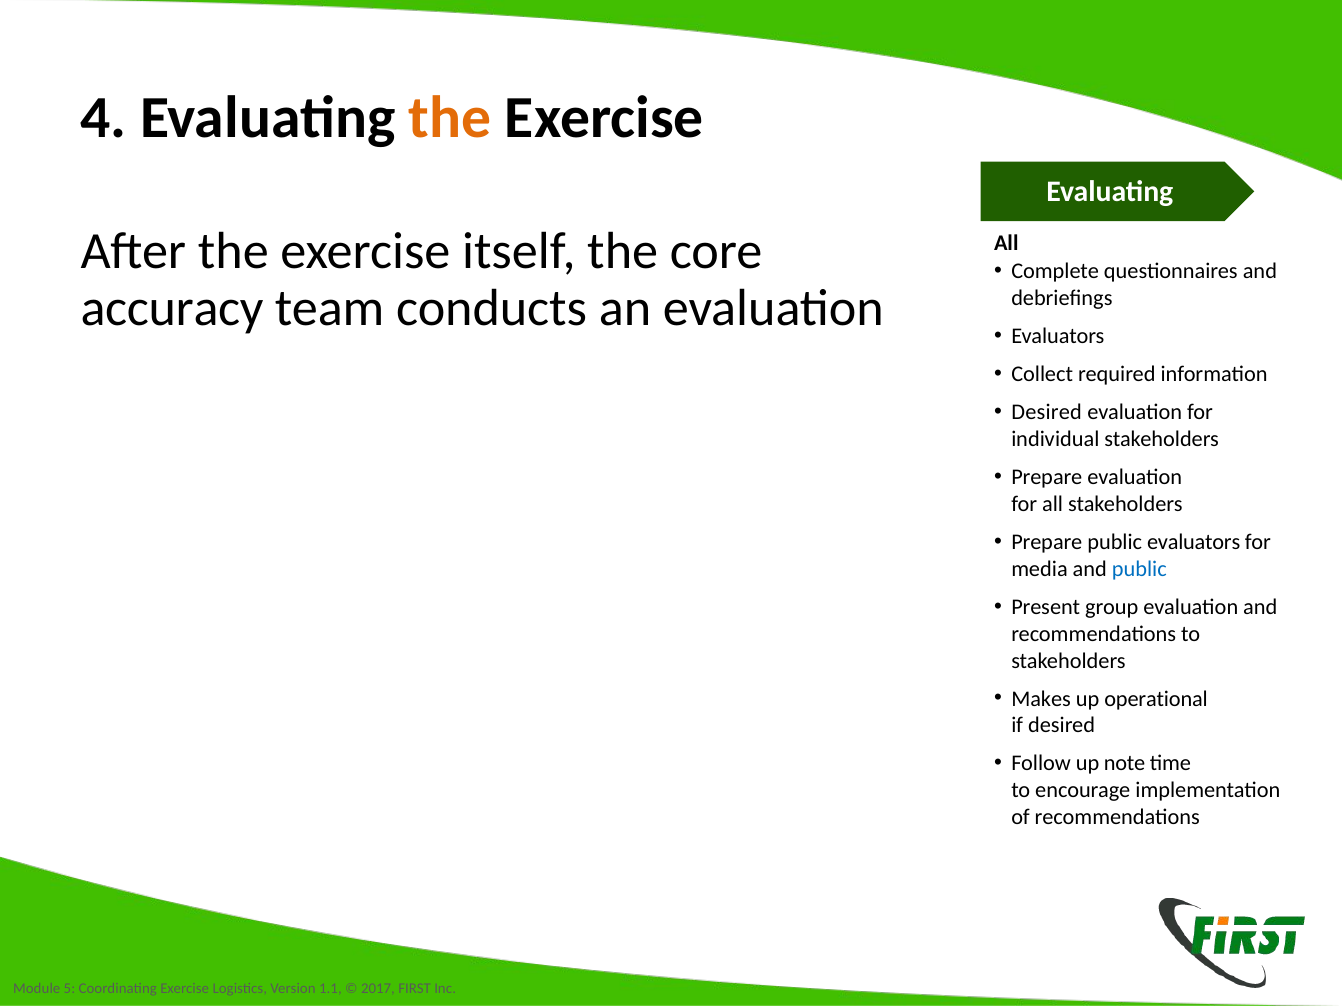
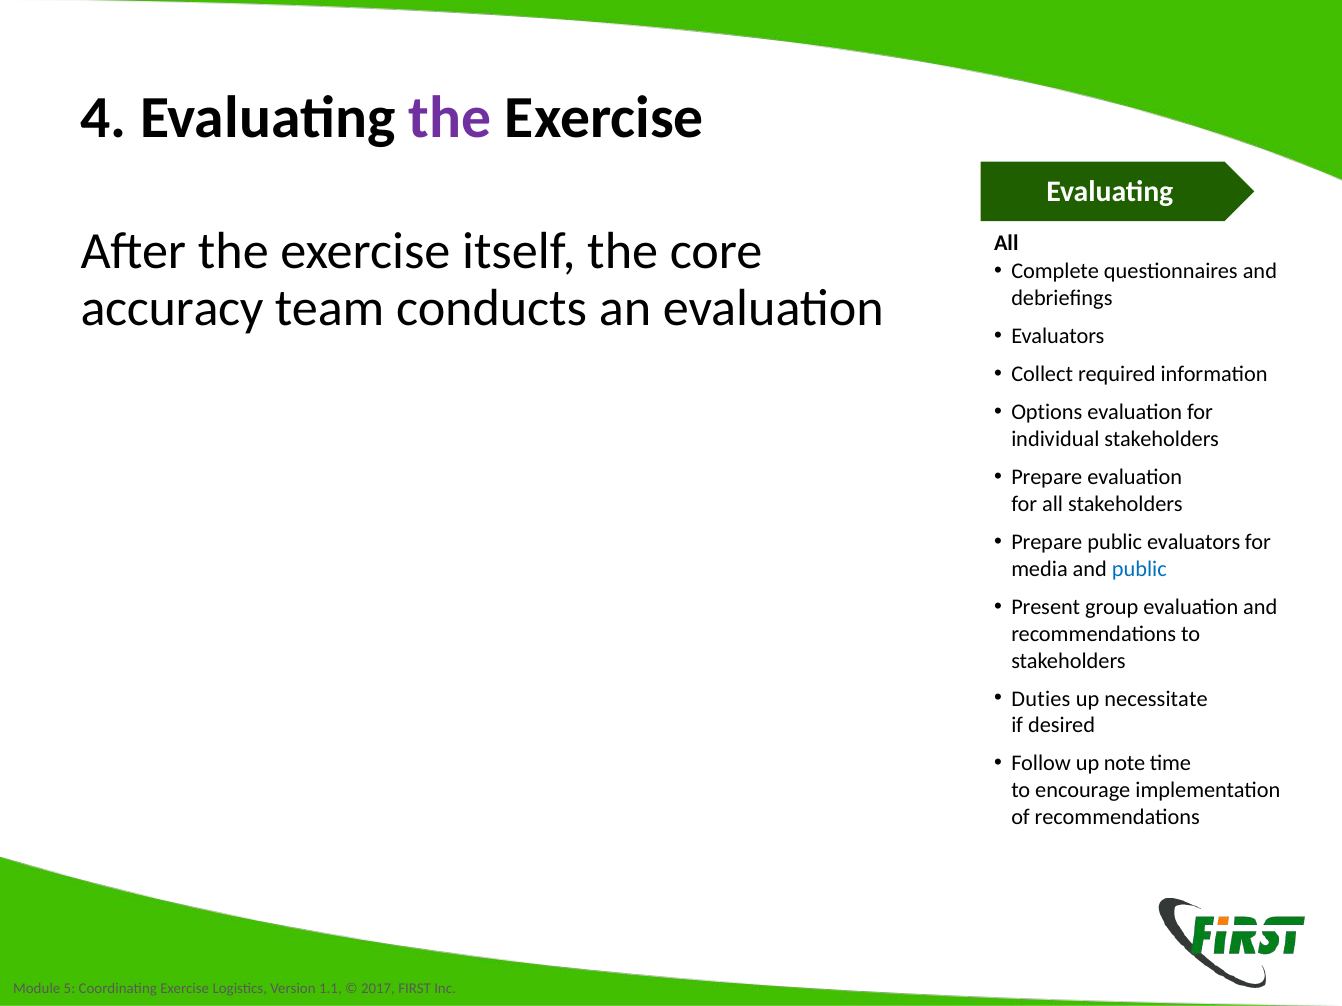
the at (450, 118) colour: orange -> purple
Desired at (1047, 413): Desired -> Options
Makes: Makes -> Duties
operational: operational -> necessitate
